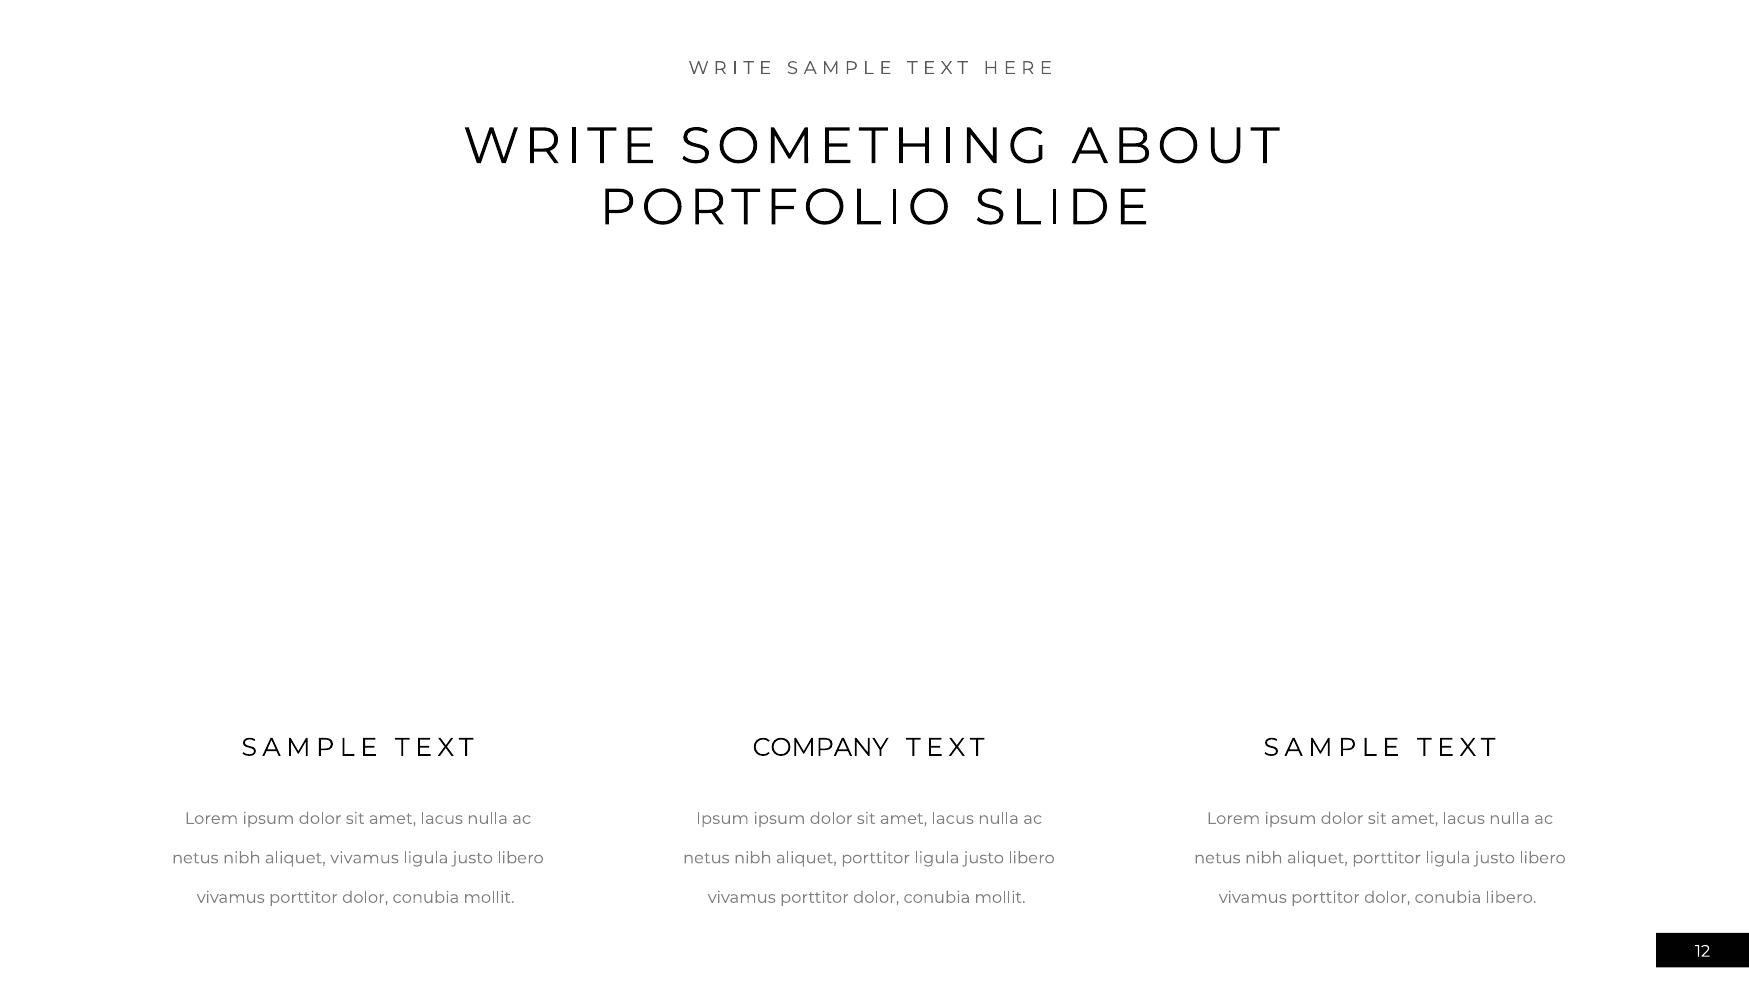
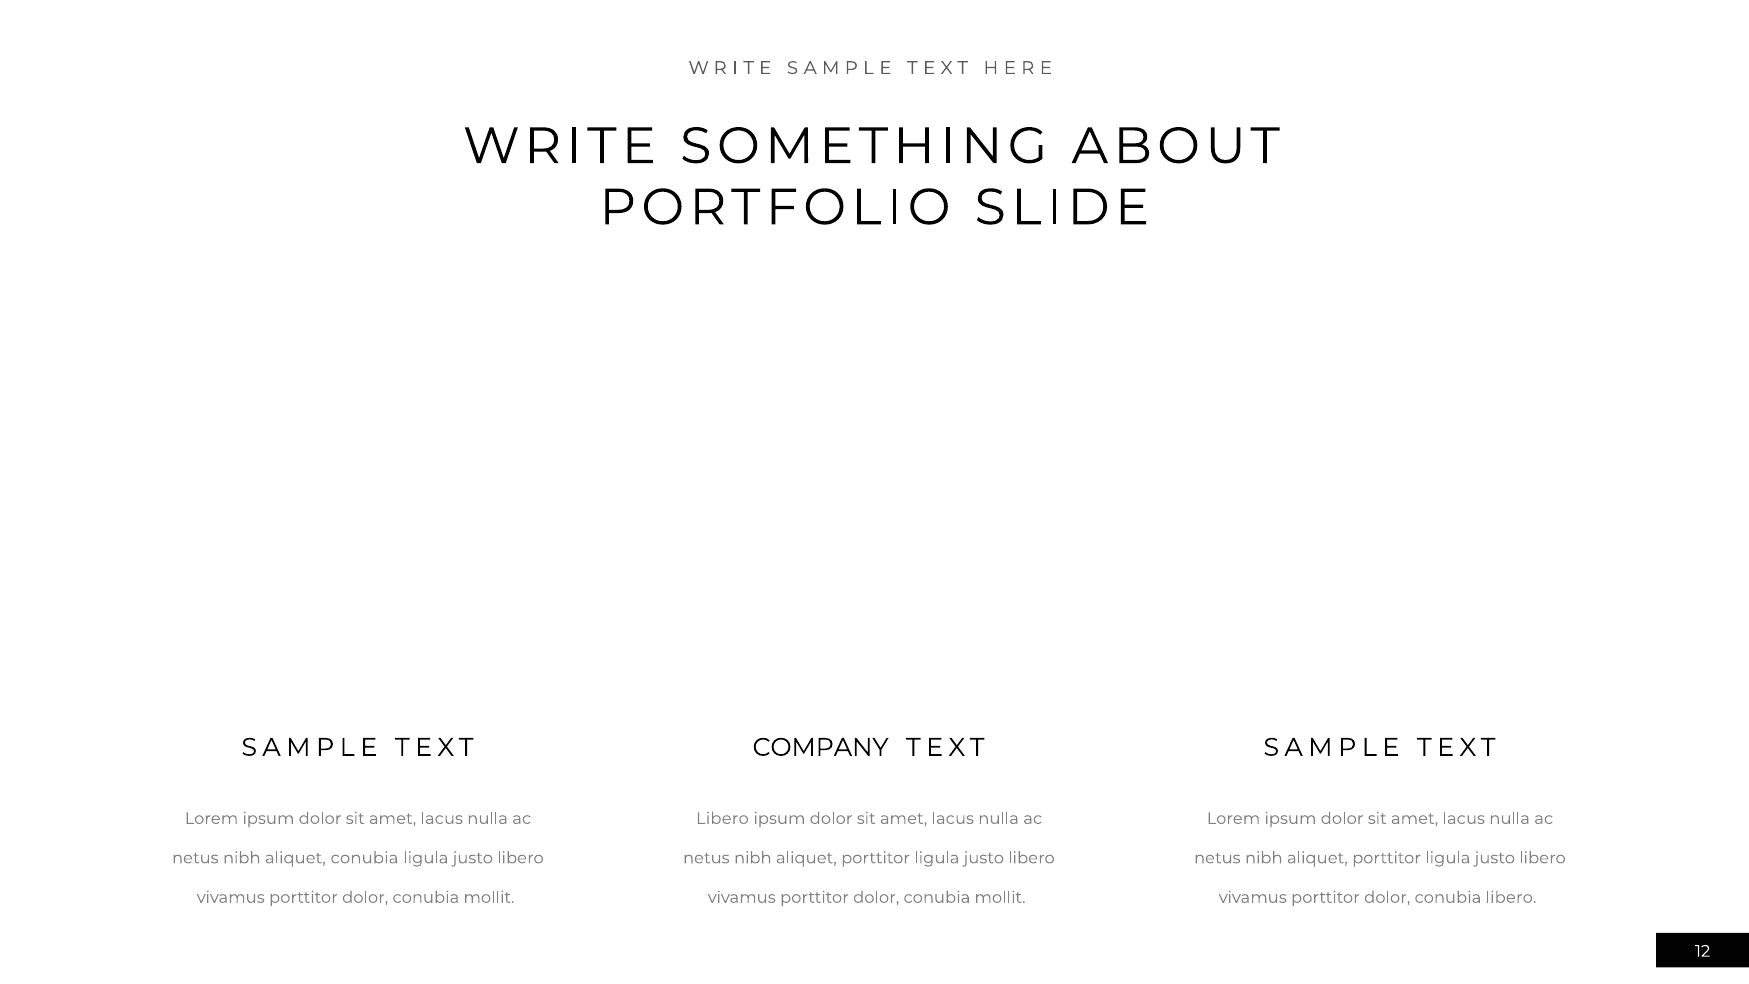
Ipsum at (722, 818): Ipsum -> Libero
aliquet vivamus: vivamus -> conubia
